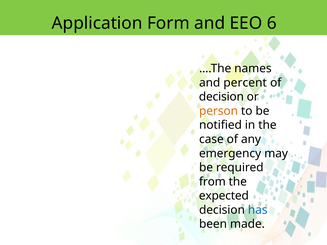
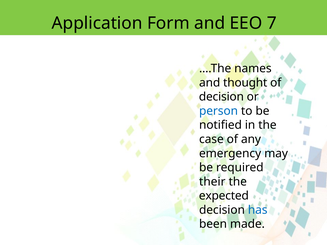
6: 6 -> 7
percent: percent -> thought
person colour: orange -> blue
from: from -> their
